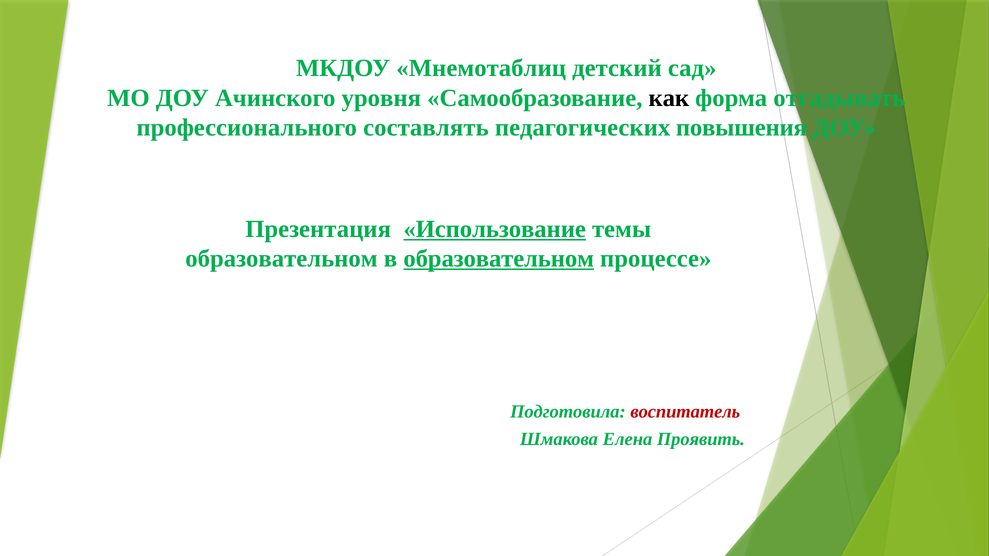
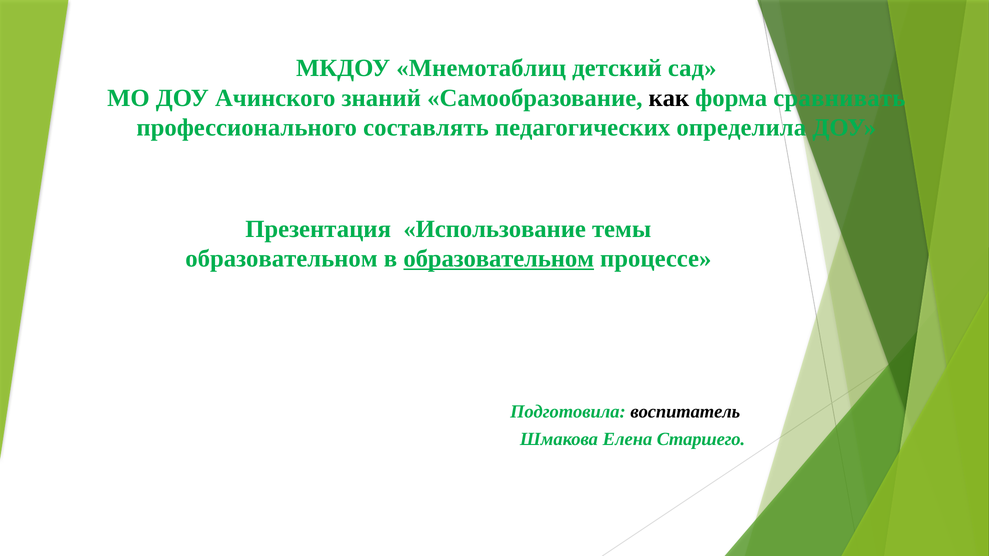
уровня: уровня -> знаний
отгадывать: отгадывать -> сравнивать
повышения: повышения -> определила
Использование underline: present -> none
воспитатель colour: red -> black
Проявить: Проявить -> Старшего
